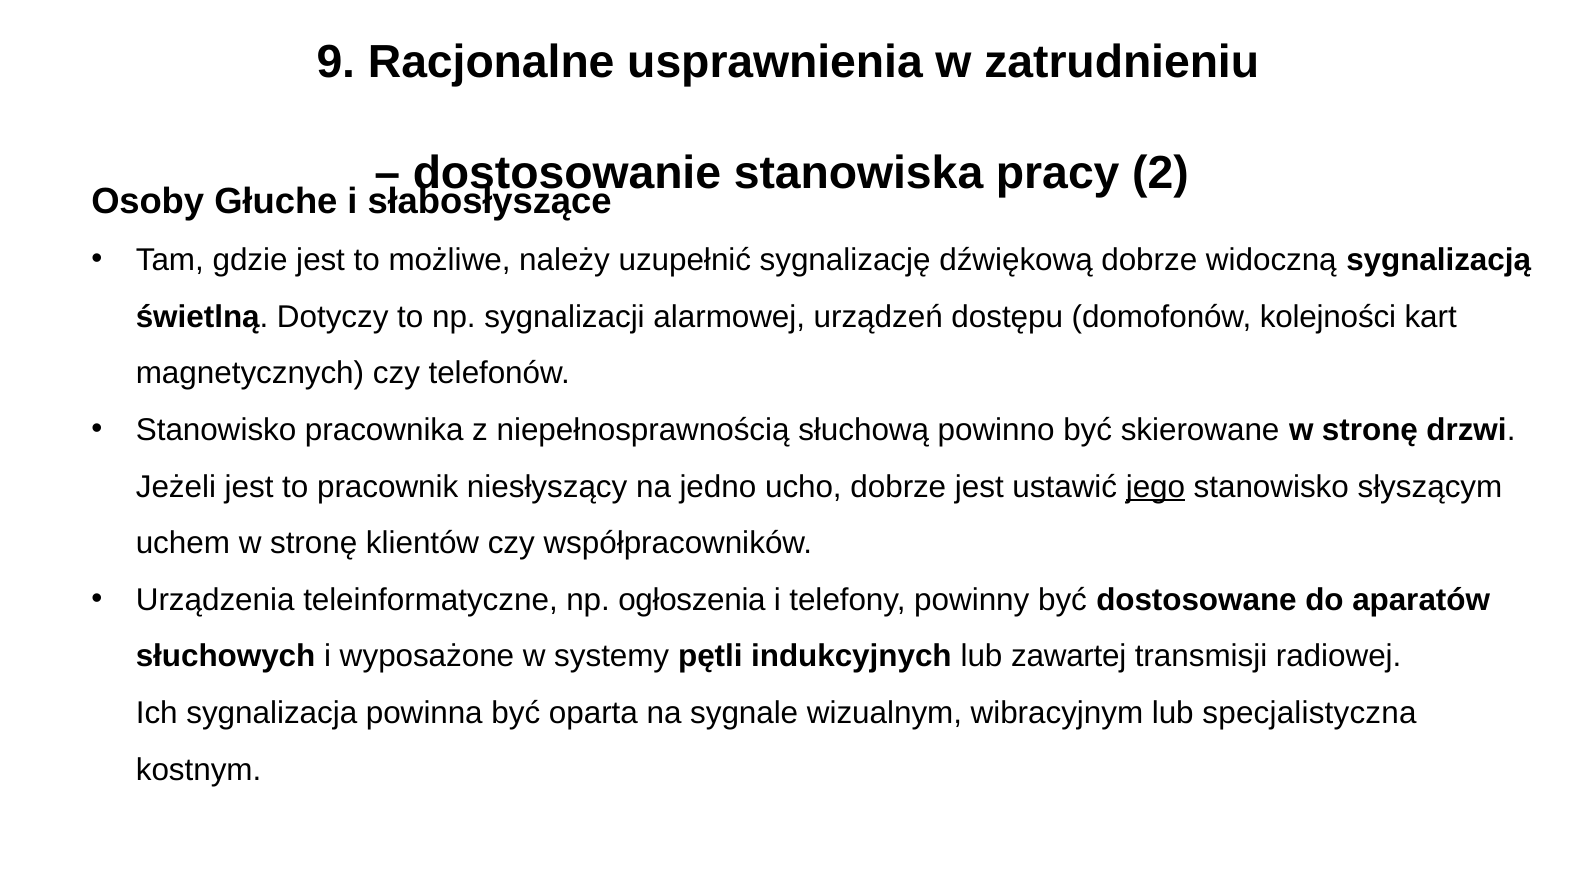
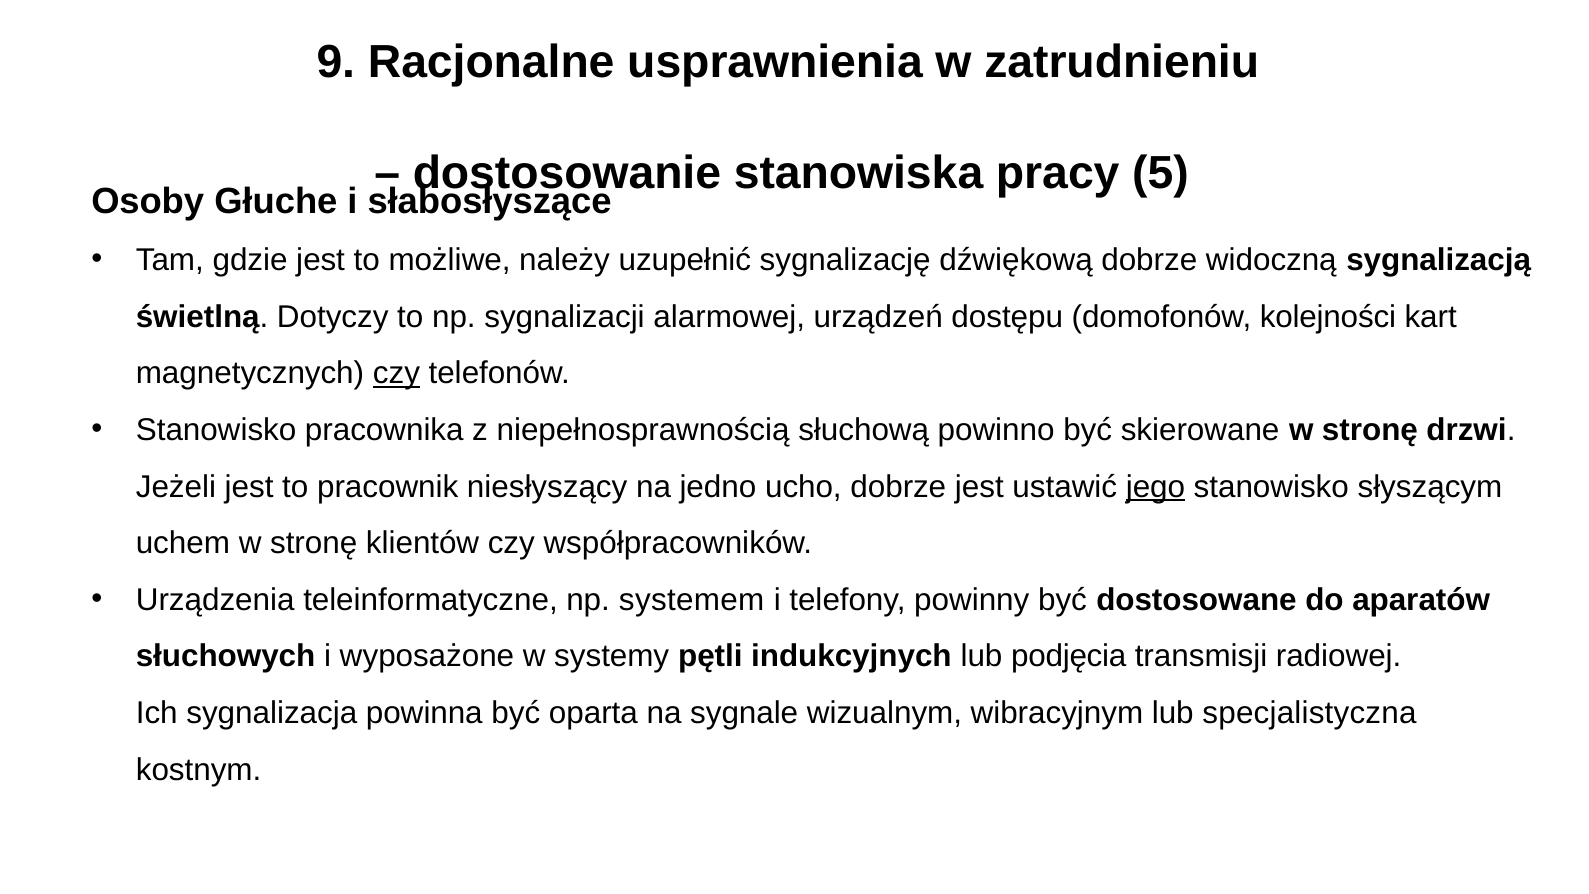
2: 2 -> 5
czy at (396, 374) underline: none -> present
ogłoszenia: ogłoszenia -> systemem
zawartej: zawartej -> podjęcia
